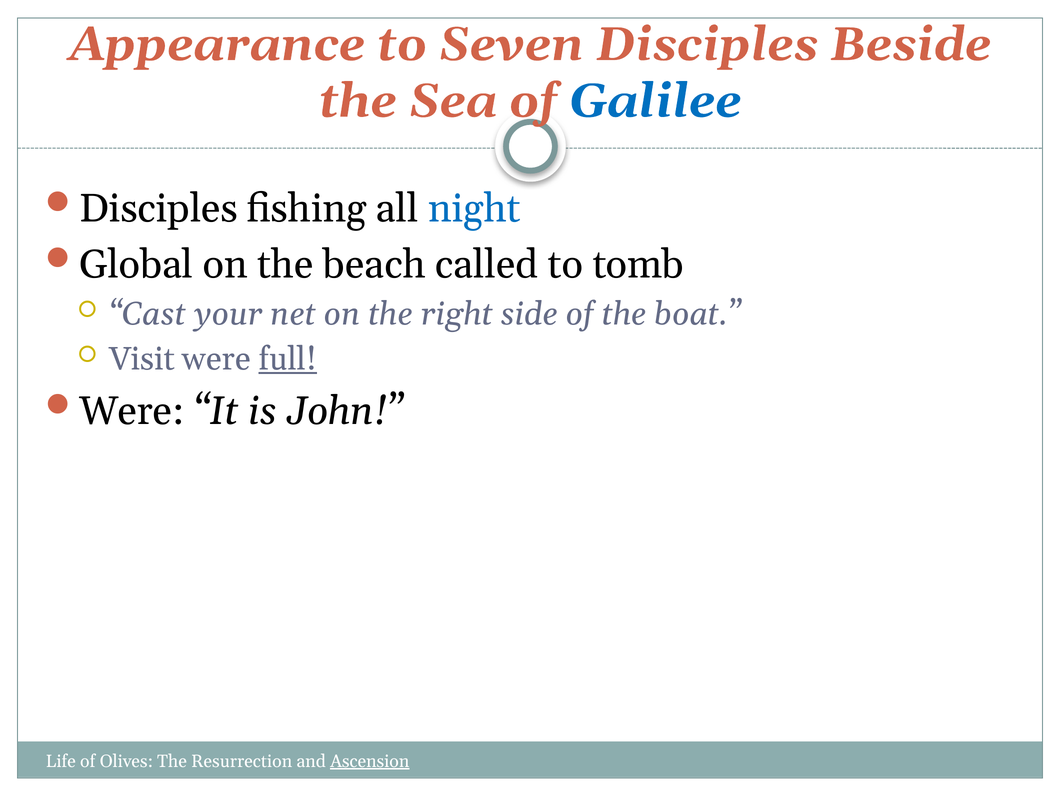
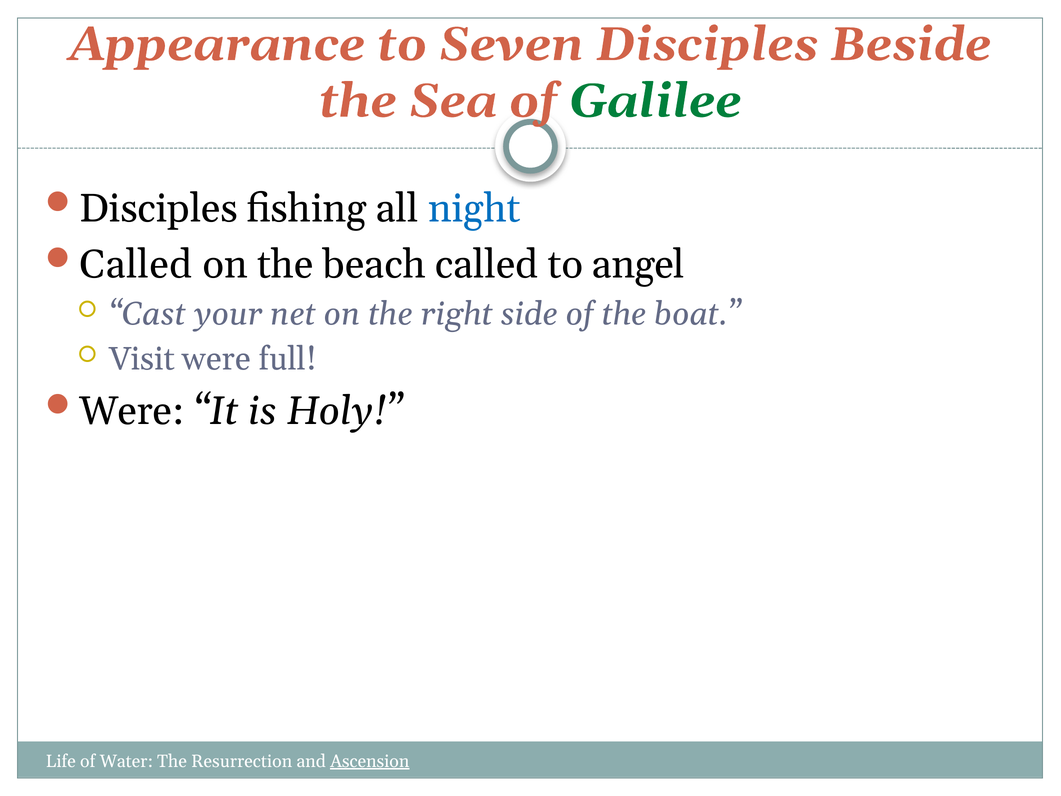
Galilee colour: blue -> green
Global at (136, 264): Global -> Called
tomb: tomb -> angel
full underline: present -> none
John: John -> Holy
Olives: Olives -> Water
